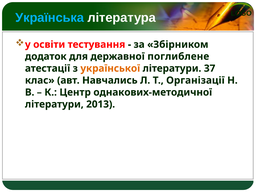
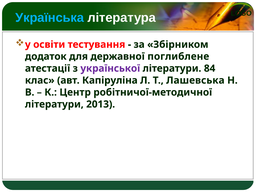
української colour: orange -> purple
37: 37 -> 84
Навчались: Навчались -> Капіруліна
Організації: Організації -> Лашевська
однакових-методичної: однакових-методичної -> робітничої-методичної
